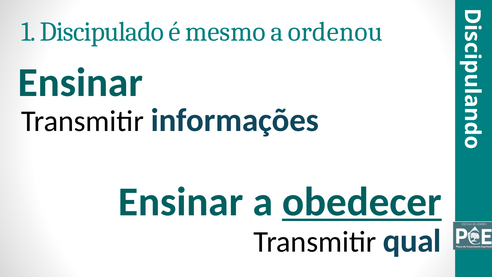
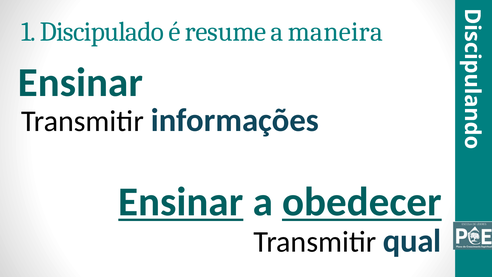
mesmo: mesmo -> resume
ordenou: ordenou -> maneira
Ensinar at (181, 202) underline: none -> present
